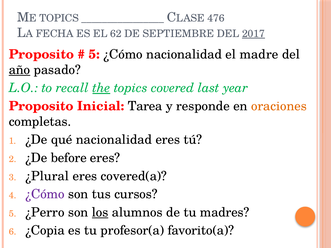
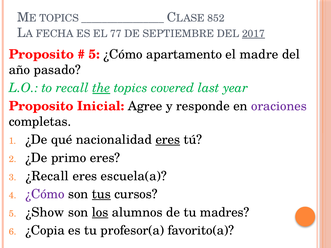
476: 476 -> 852
62: 62 -> 77
¿Cómo nacionalidad: nacionalidad -> apartamento
año underline: present -> none
Tarea: Tarea -> Agree
oraciones colour: orange -> purple
eres at (168, 140) underline: none -> present
before: before -> primo
¿Plural: ¿Plural -> ¿Recall
covered(a: covered(a -> escuela(a
tus underline: none -> present
¿Perro: ¿Perro -> ¿Show
